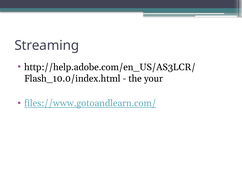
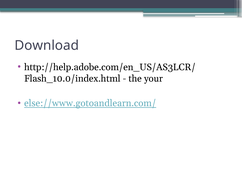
Streaming: Streaming -> Download
files://www.gotoandlearn.com/: files://www.gotoandlearn.com/ -> else://www.gotoandlearn.com/
